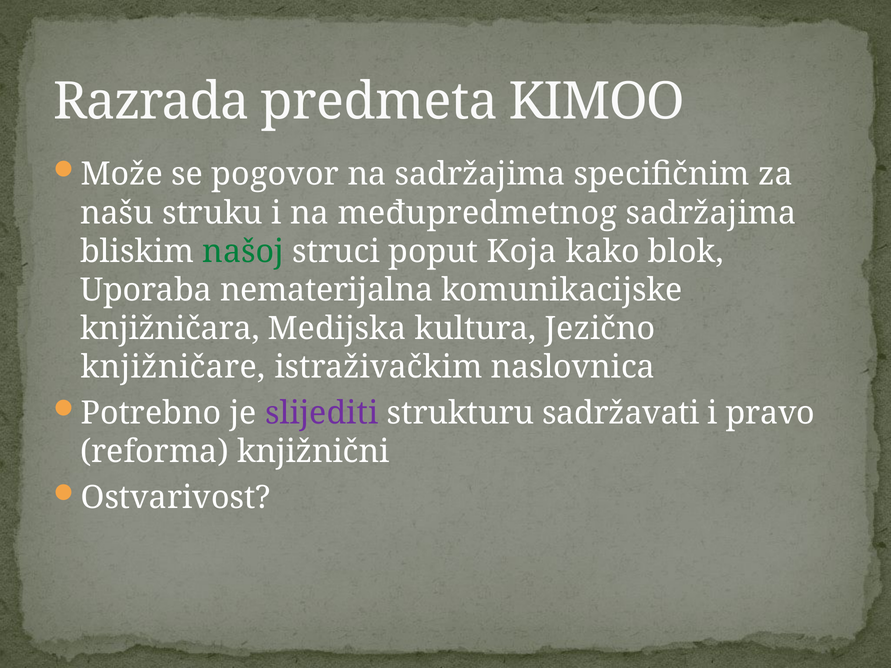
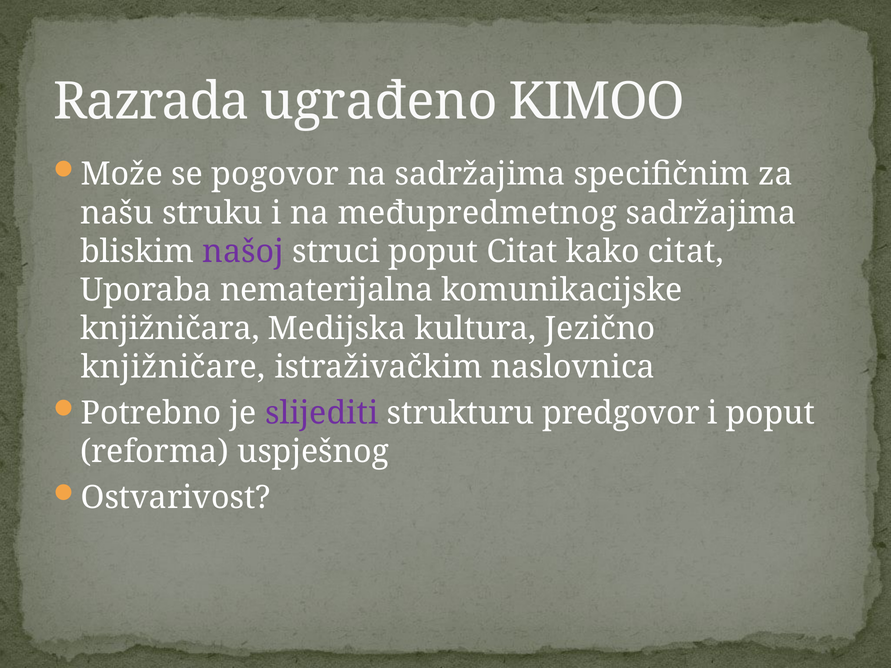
predmeta: predmeta -> ugrađeno
našoj colour: green -> purple
poput Koja: Koja -> Citat
kako blok: blok -> citat
sadržavati: sadržavati -> predgovor
i pravo: pravo -> poput
knjižnični: knjižnični -> uspješnog
